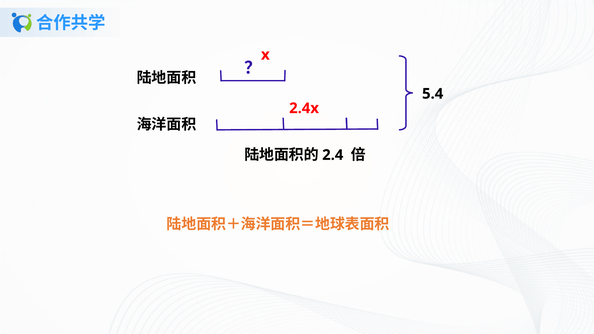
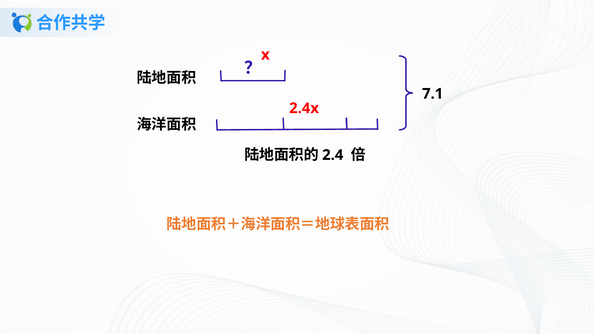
5.4: 5.4 -> 7.1
